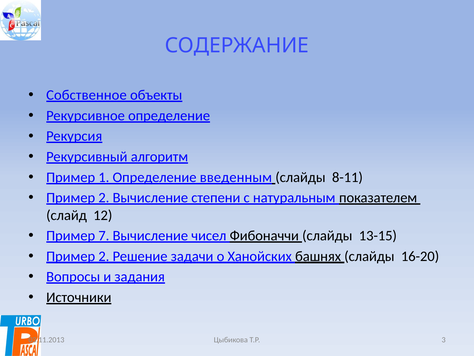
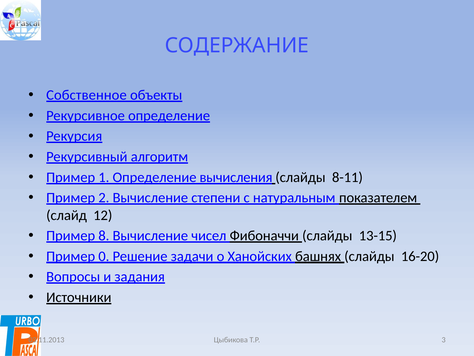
введенным: введенным -> вычисления
7: 7 -> 8
2 at (104, 256): 2 -> 0
